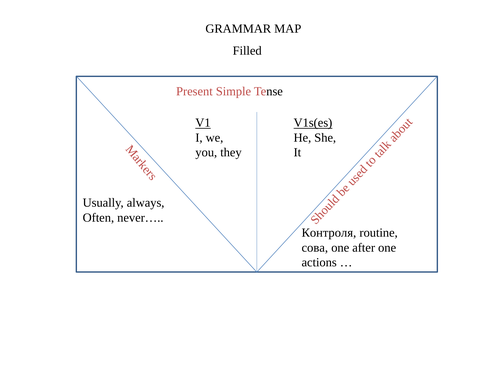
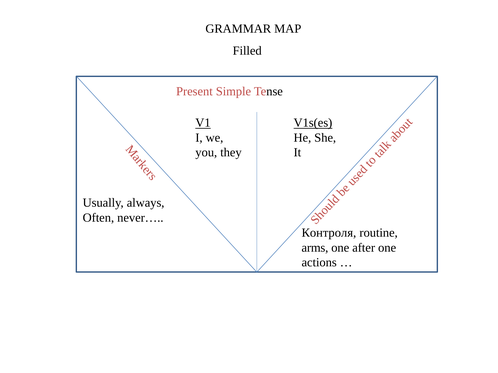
сова: сова -> arms
